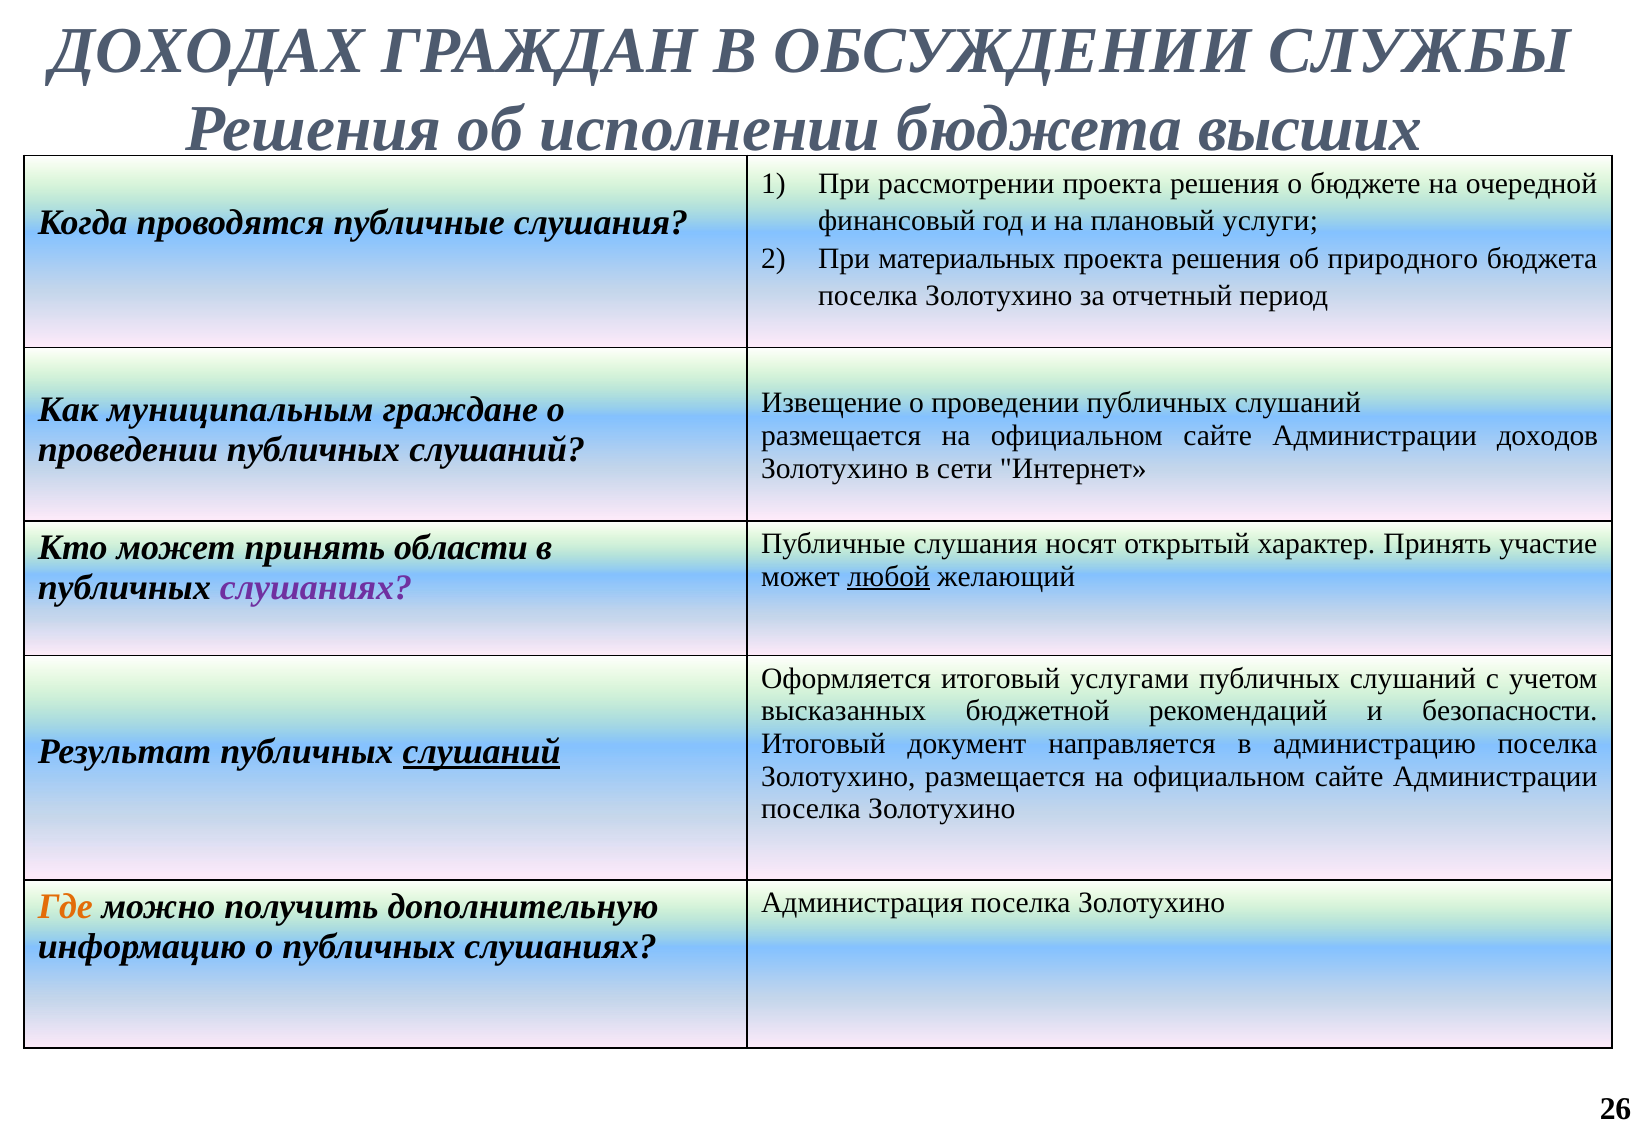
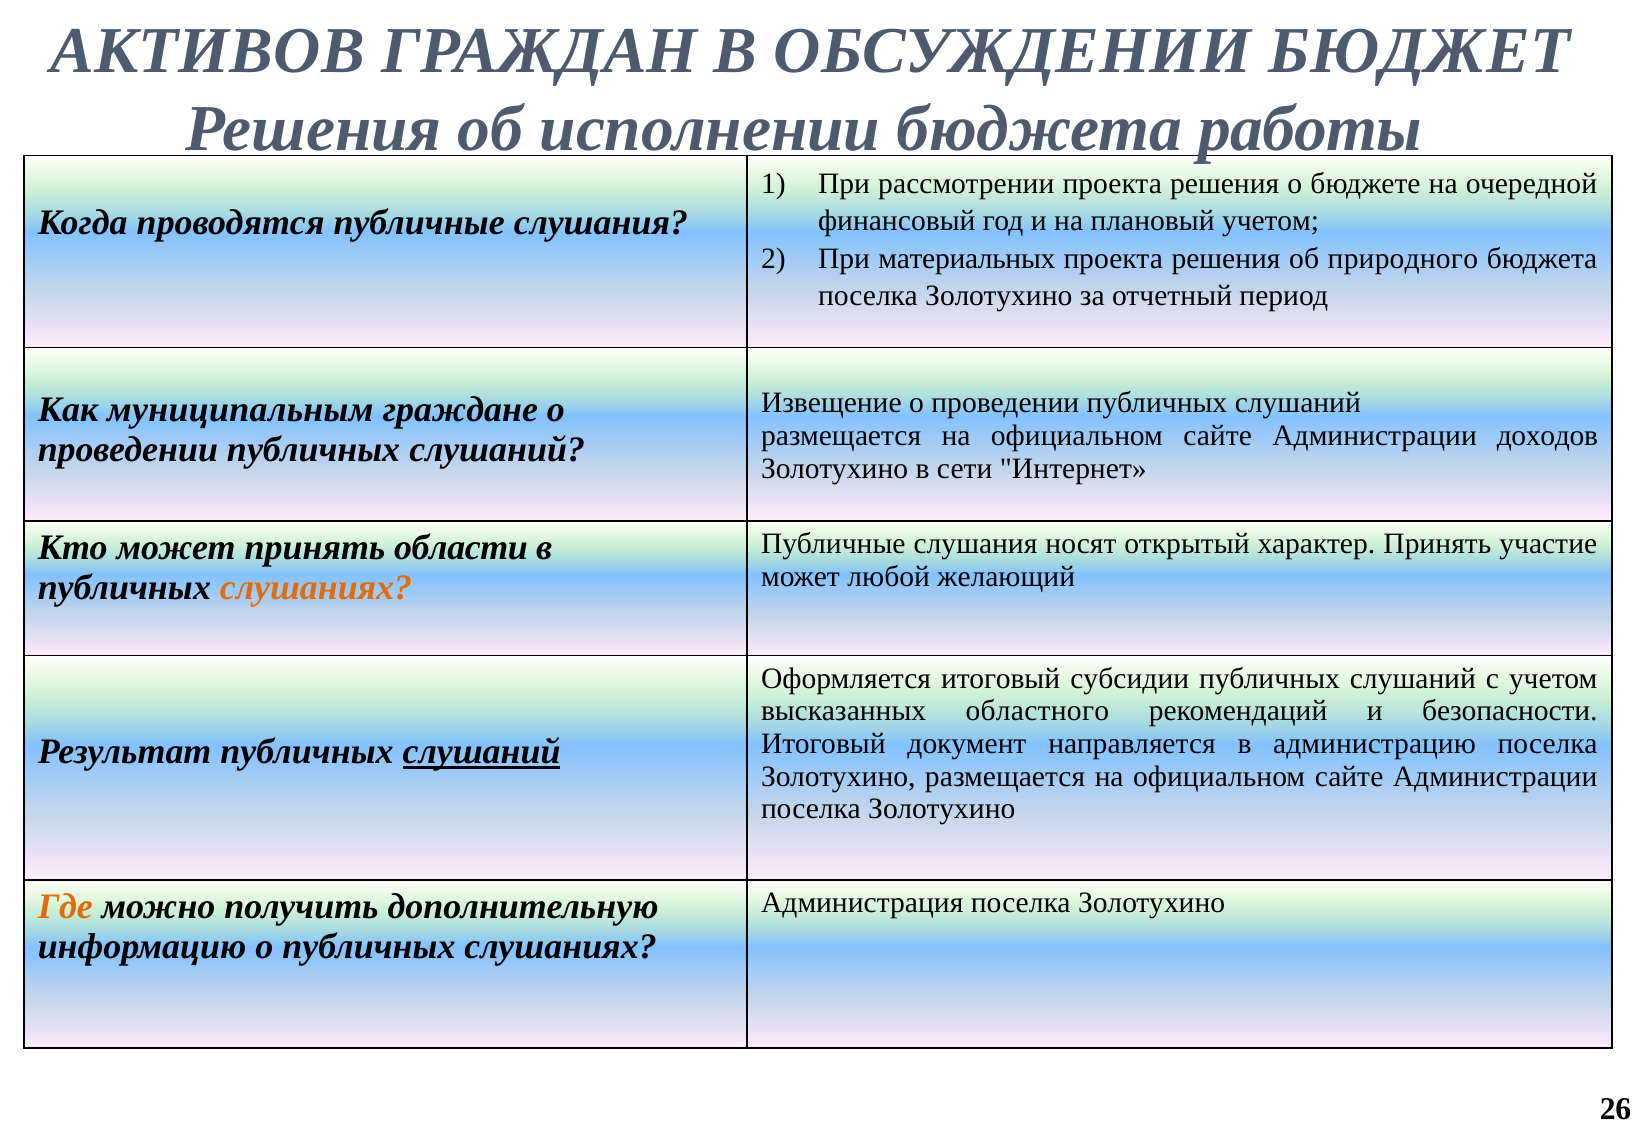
ДОХОДАХ: ДОХОДАХ -> АКТИВОВ
СЛУЖБЫ: СЛУЖБЫ -> БЮДЖЕТ
высших: высших -> работы
плановый услуги: услуги -> учетом
любой underline: present -> none
слушаниях at (316, 588) colour: purple -> orange
услугами: услугами -> субсидии
бюджетной: бюджетной -> областного
